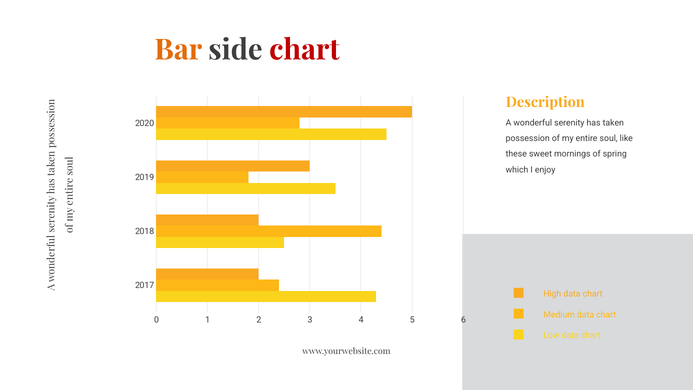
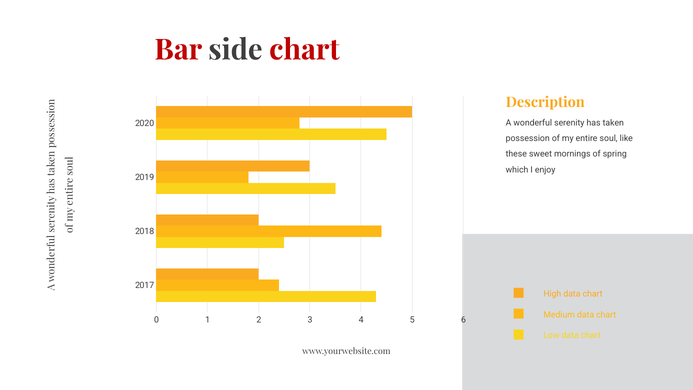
Bar colour: orange -> red
